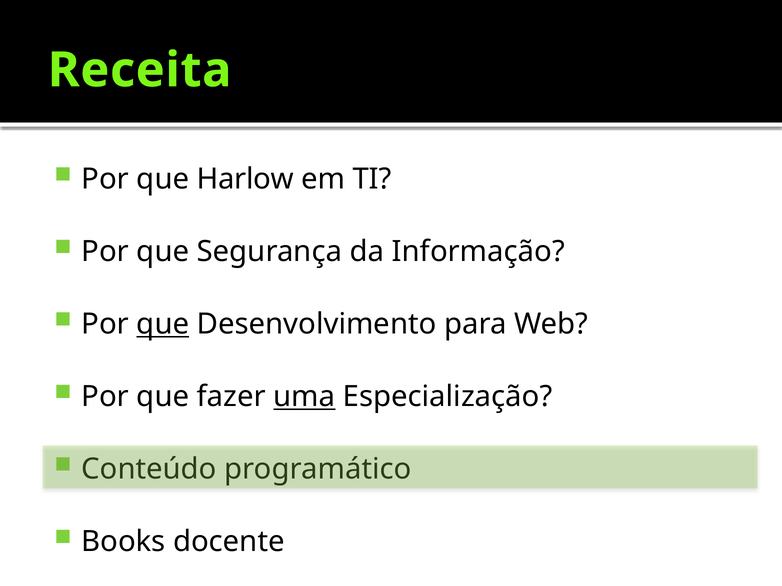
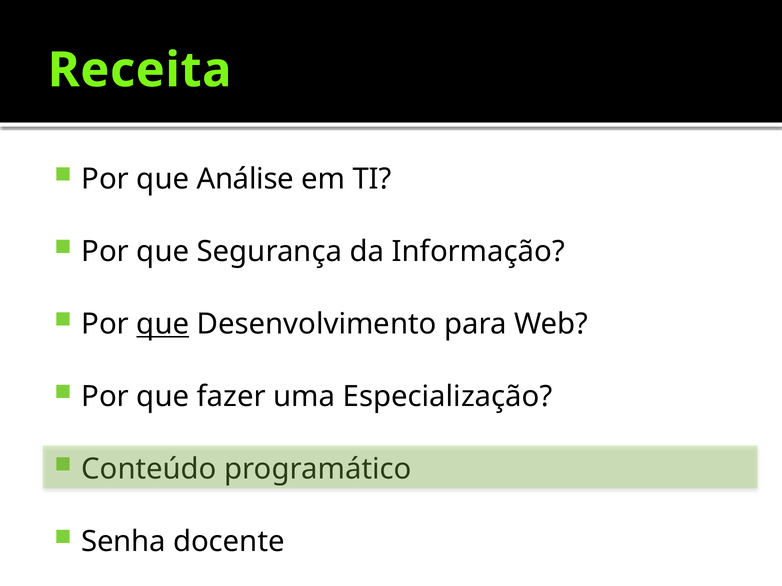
Harlow: Harlow -> Análise
uma underline: present -> none
Books: Books -> Senha
